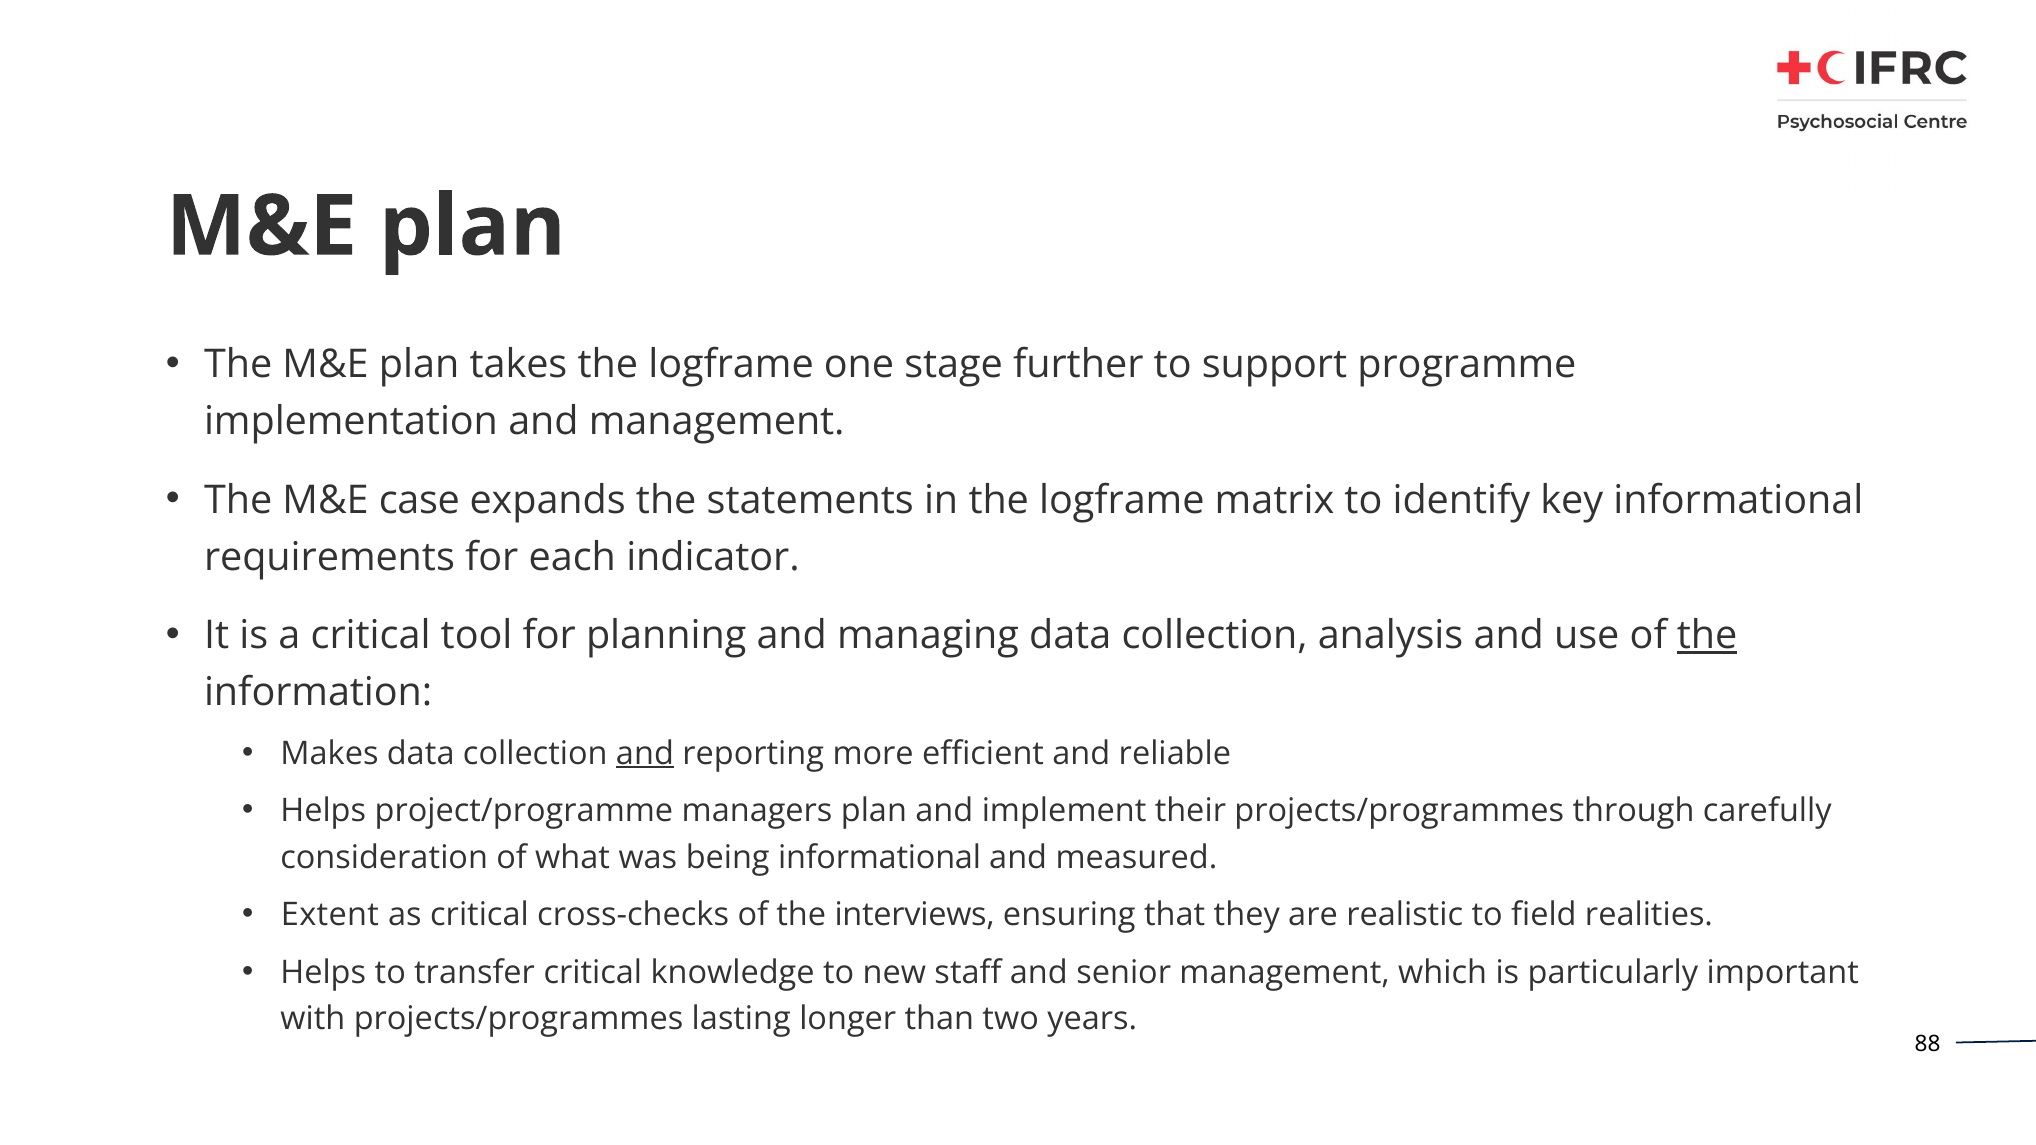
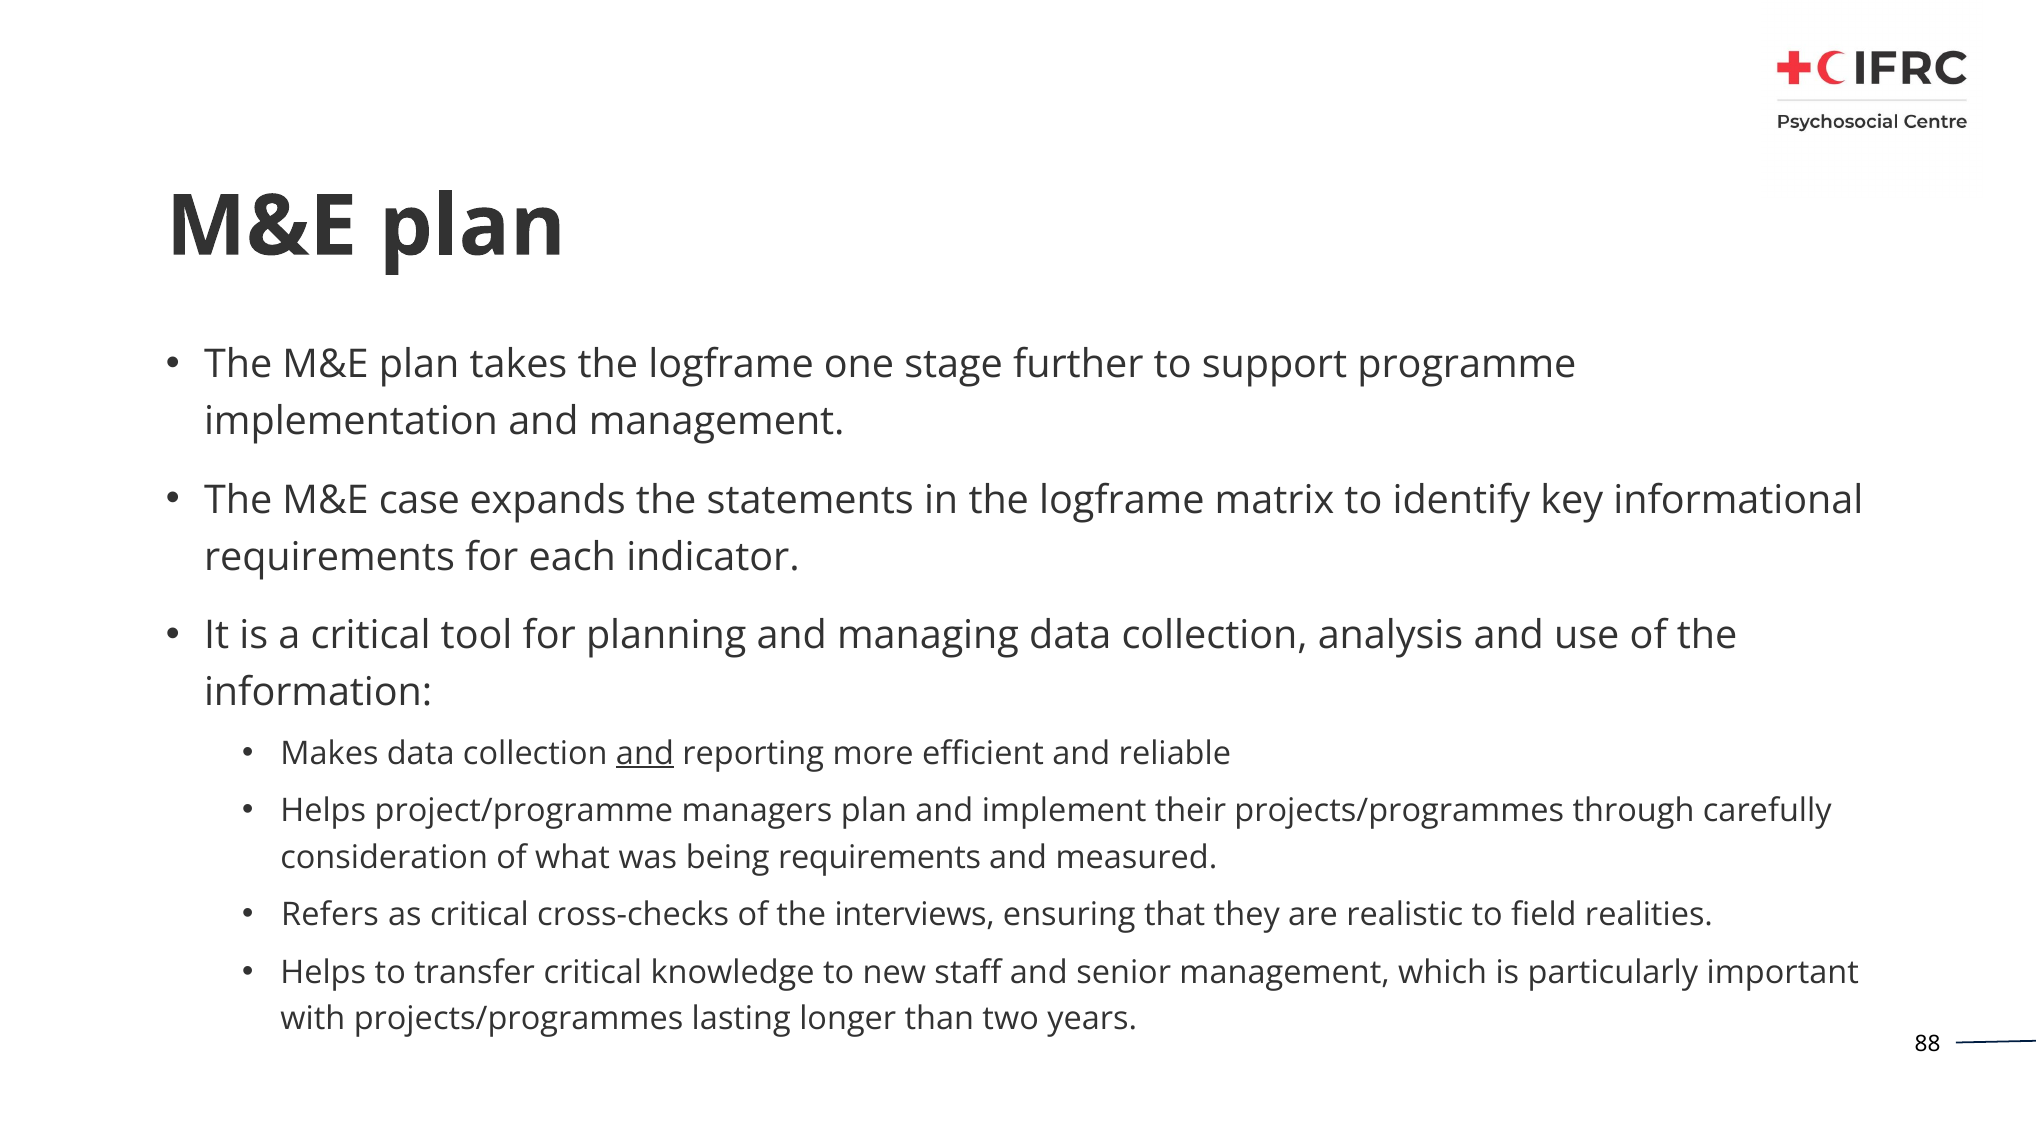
the at (1707, 636) underline: present -> none
being informational: informational -> requirements
Extent: Extent -> Refers
